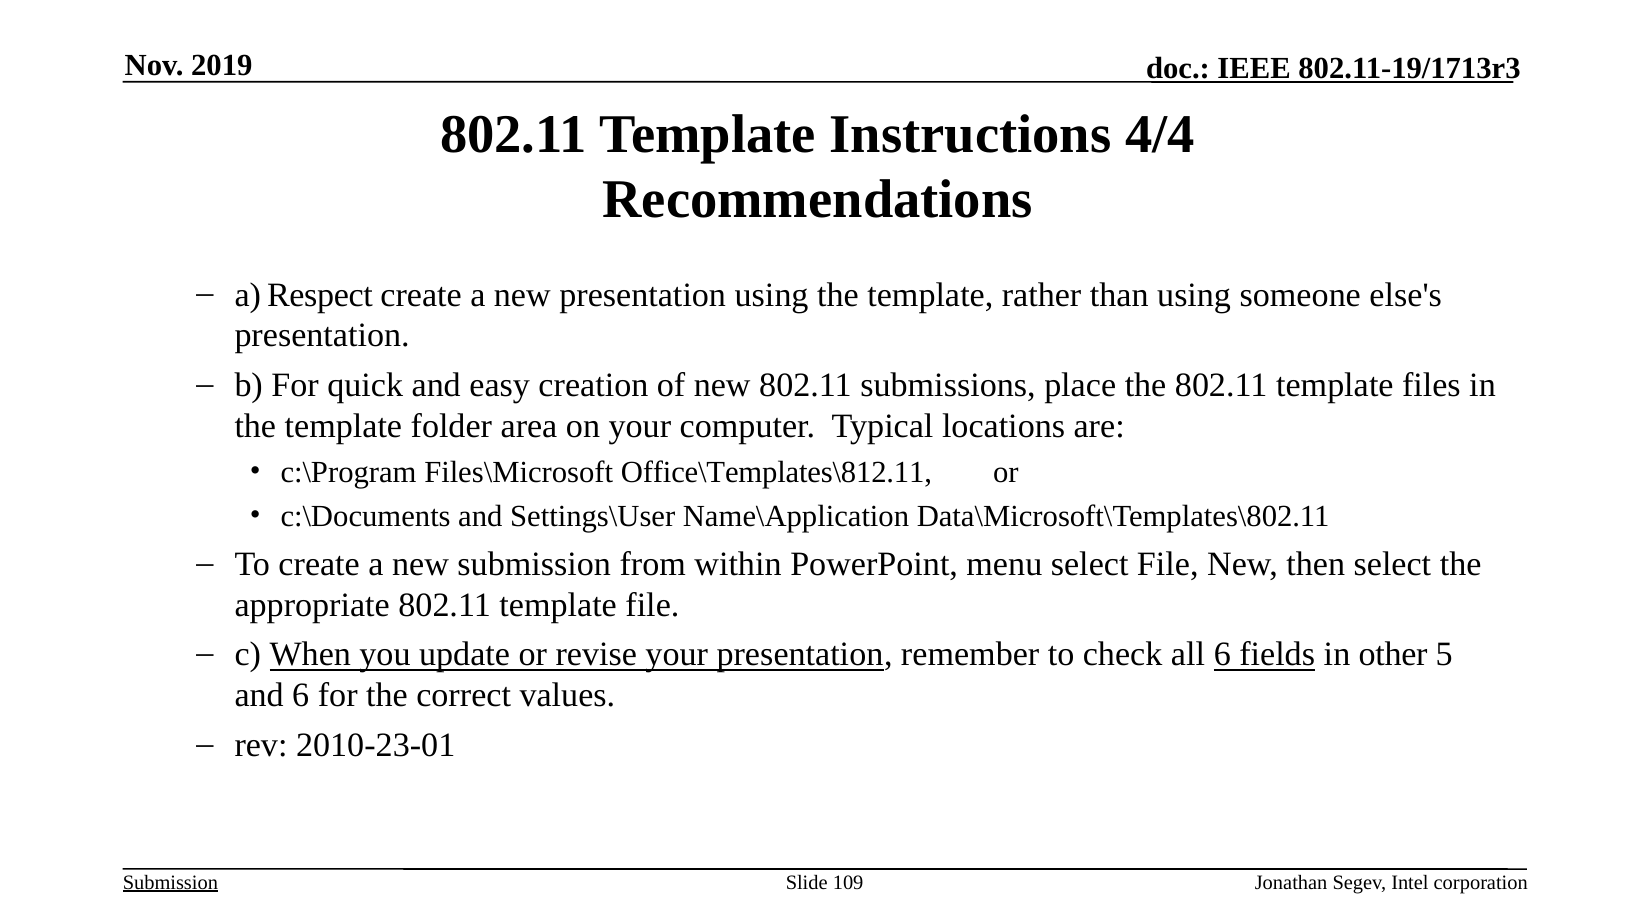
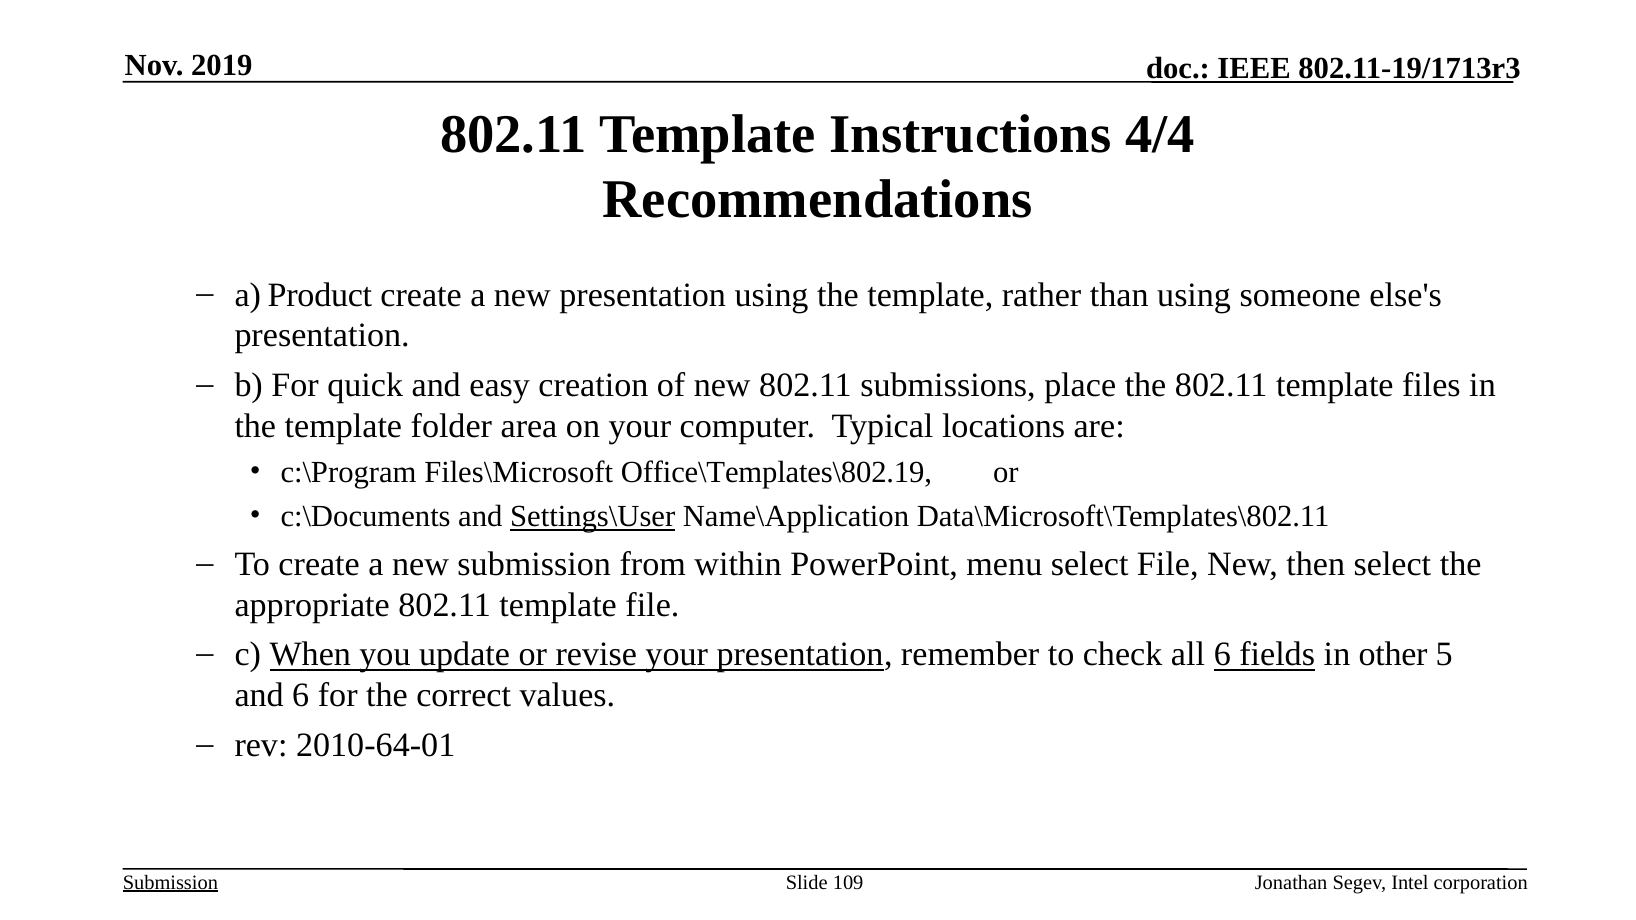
Respect: Respect -> Product
Office\Templates\812.11: Office\Templates\812.11 -> Office\Templates\802.19
Settings\User underline: none -> present
2010-23-01: 2010-23-01 -> 2010-64-01
